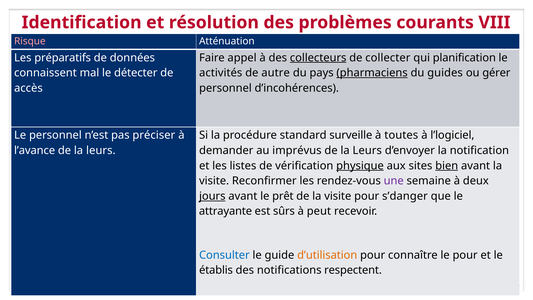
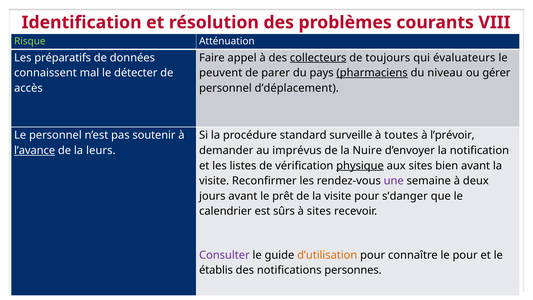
Risque colour: pink -> light green
collecter: collecter -> toujours
planification: planification -> évaluateurs
activités: activités -> peuvent
autre: autre -> parer
guides: guides -> niveau
d’incohérences: d’incohérences -> d’déplacement
préciser: préciser -> soutenir
l’logiciel: l’logiciel -> l’prévoir
l’avance underline: none -> present
Leurs at (367, 150): Leurs -> Nuire
bien underline: present -> none
jours underline: present -> none
attrayante: attrayante -> calendrier
à peut: peut -> sites
Consulter colour: blue -> purple
respectent: respectent -> personnes
